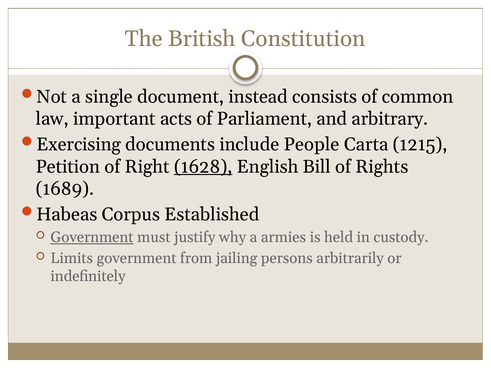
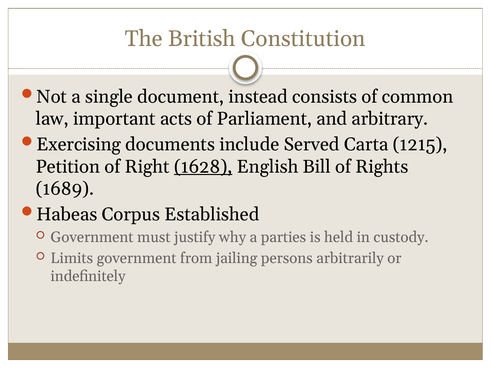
People: People -> Served
Government at (92, 238) underline: present -> none
armies: armies -> parties
